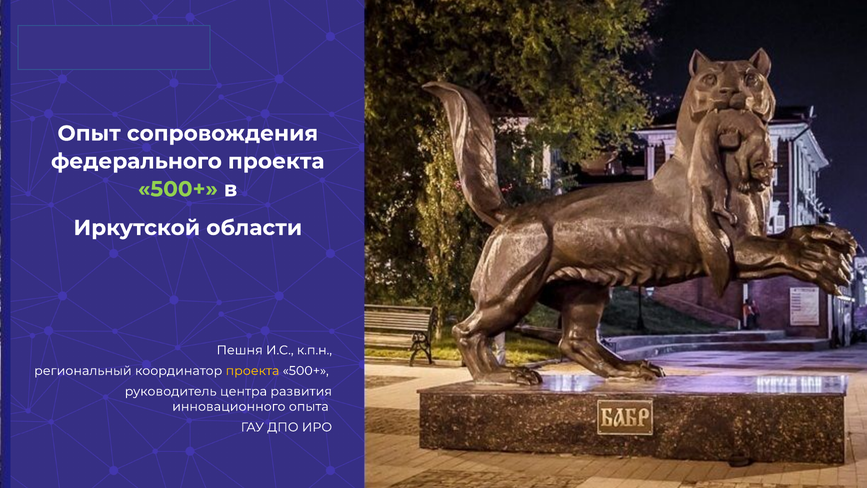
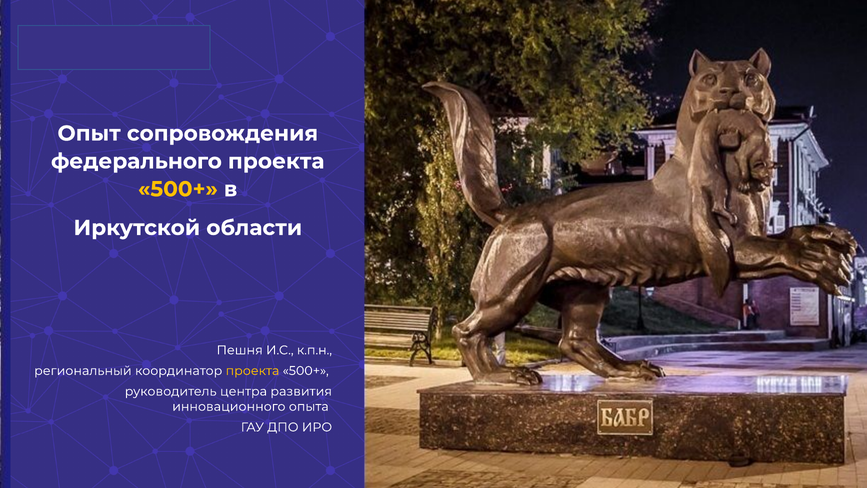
500+ at (178, 189) colour: light green -> yellow
